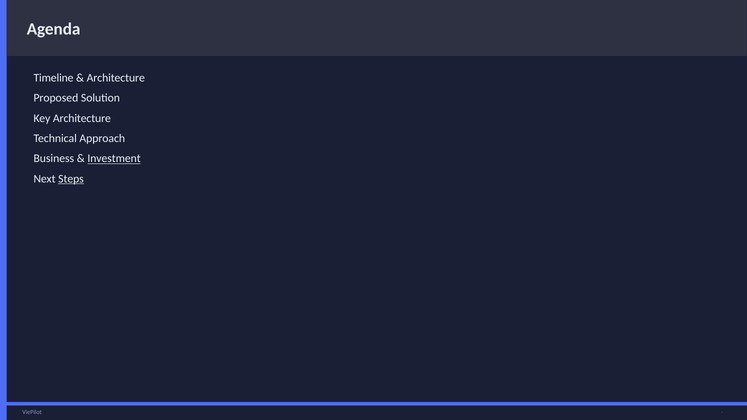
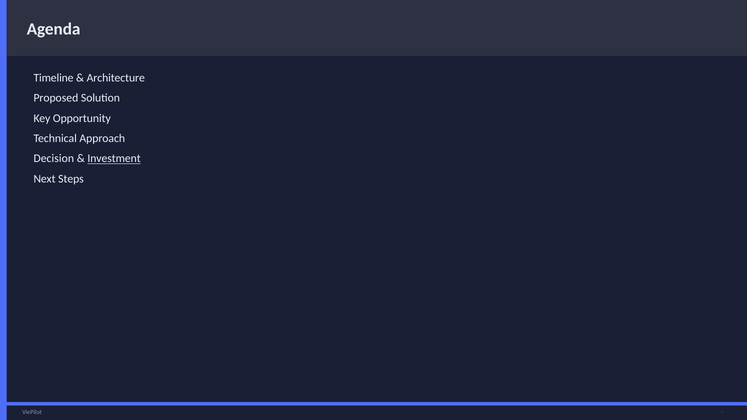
Key Architecture: Architecture -> Opportunity
Business: Business -> Decision
Steps underline: present -> none
